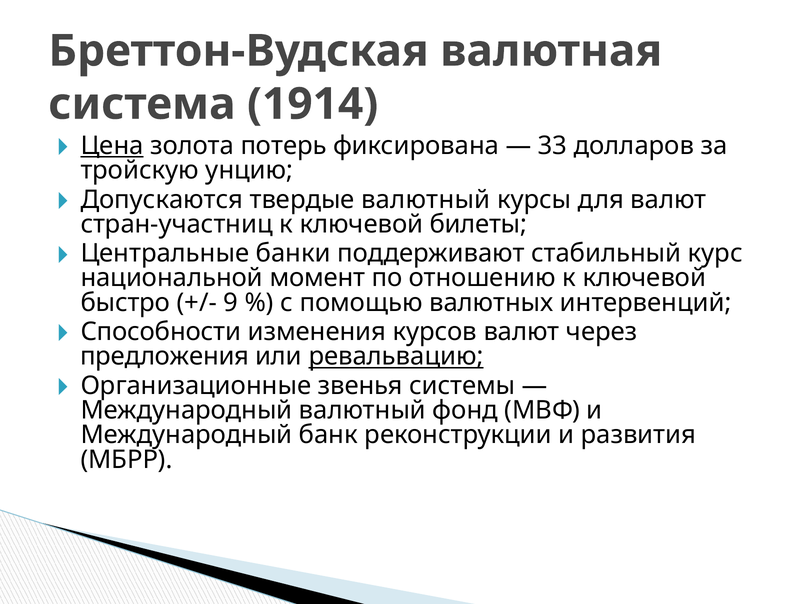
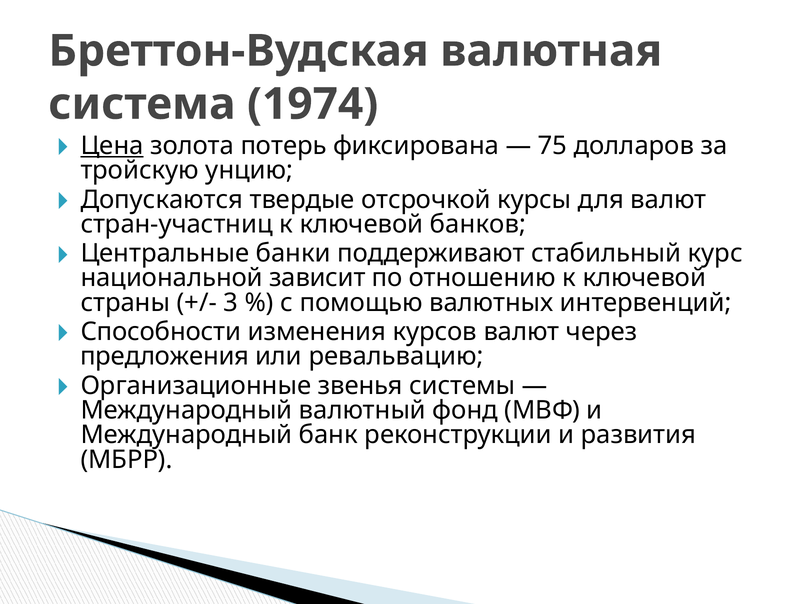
1914: 1914 -> 1974
33: 33 -> 75
твердые валютный: валютный -> отсрочкой
билеты: билеты -> банков
момент: момент -> зависит
быстро: быстро -> страны
9: 9 -> 3
ревальвацию underline: present -> none
